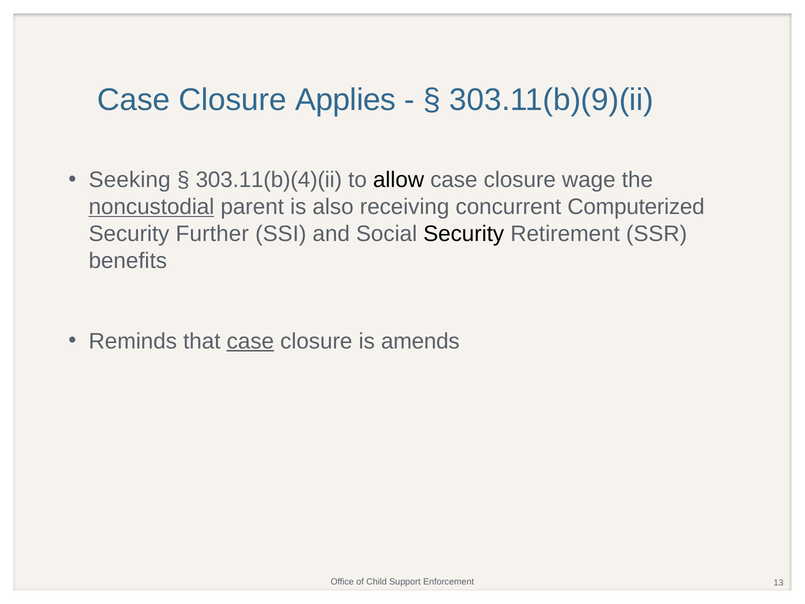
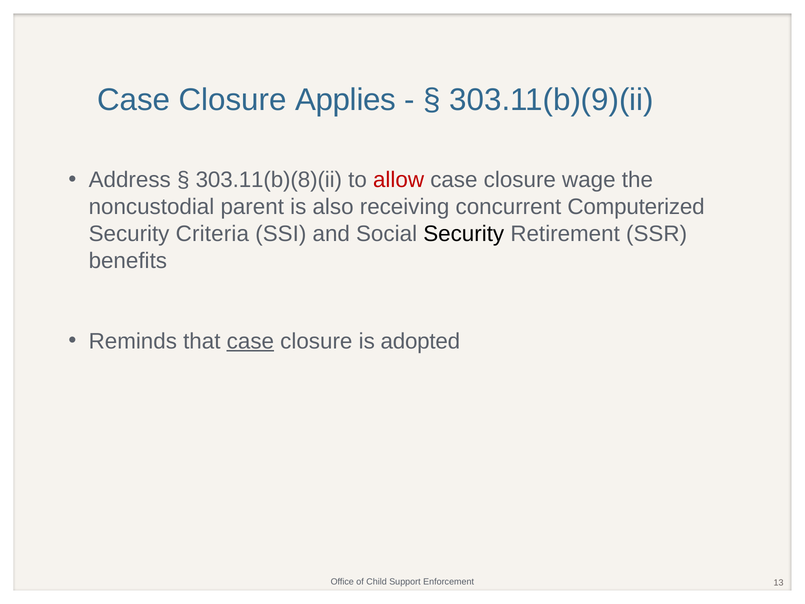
Seeking: Seeking -> Address
303.11(b)(4)(ii: 303.11(b)(4)(ii -> 303.11(b)(8)(ii
allow colour: black -> red
noncustodial underline: present -> none
Further: Further -> Criteria
amends: amends -> adopted
